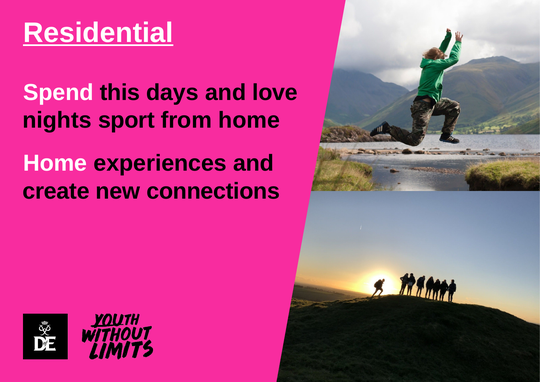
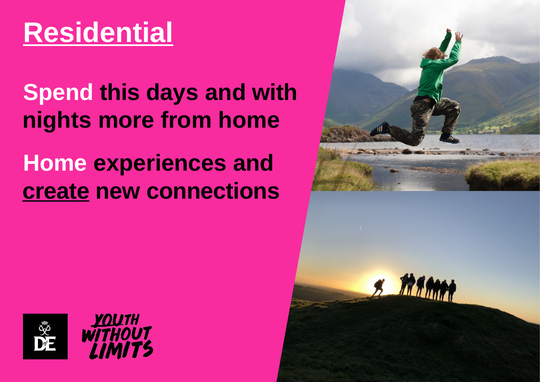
love: love -> with
sport: sport -> more
create underline: none -> present
